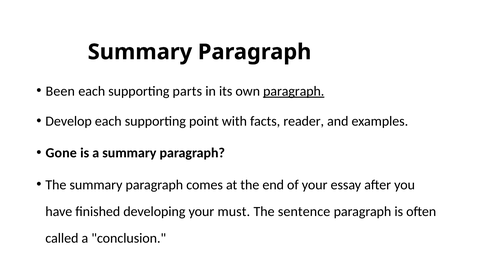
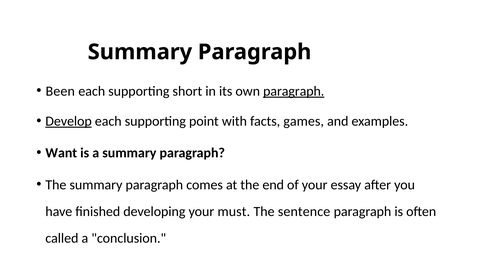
parts: parts -> short
Develop underline: none -> present
reader: reader -> games
Gone: Gone -> Want
